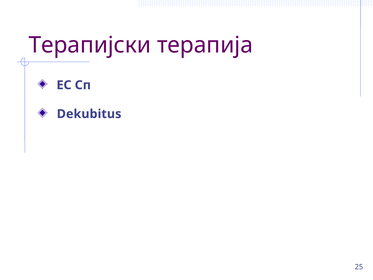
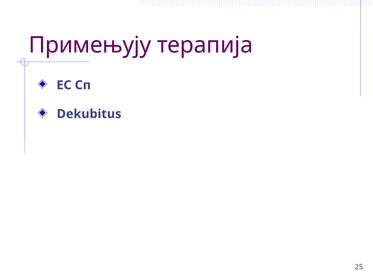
Терапијски: Терапијски -> Примењују
